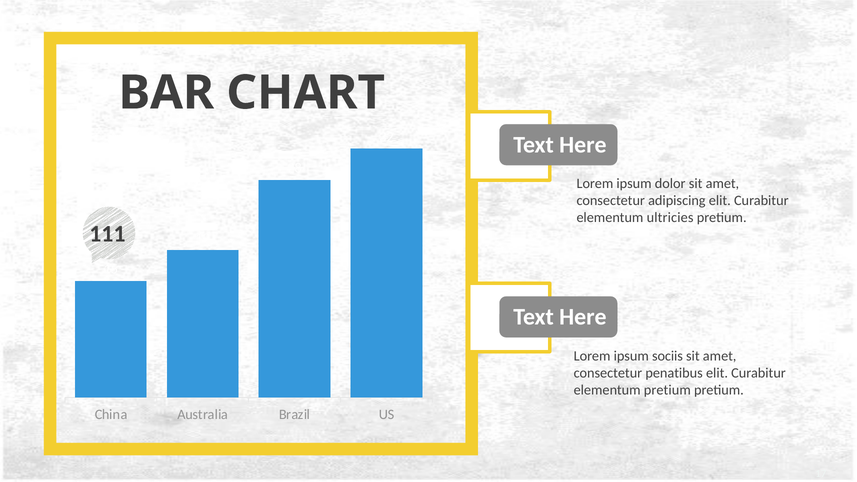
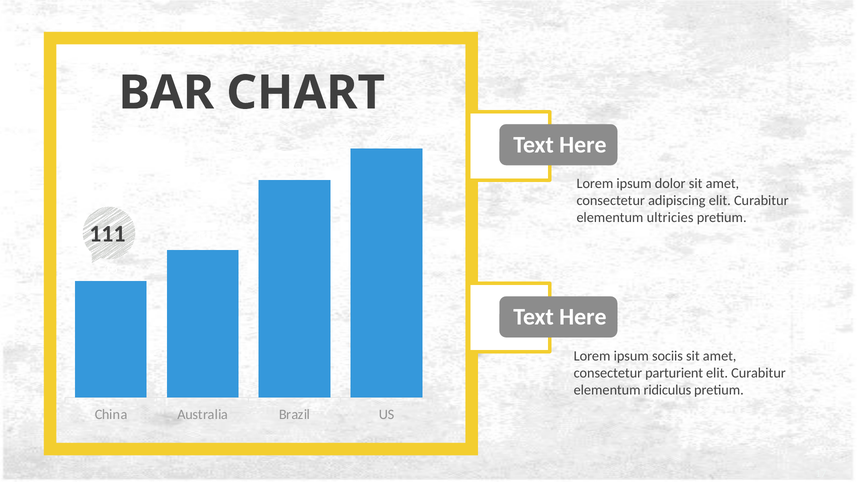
penatibus: penatibus -> parturient
elementum pretium: pretium -> ridiculus
